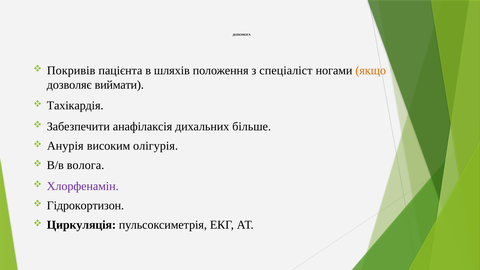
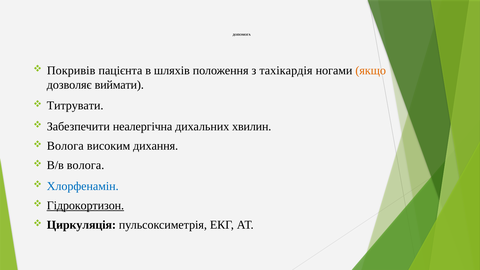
спеціаліст: спеціаліст -> тахікардія
Тахікардія: Тахікардія -> Титрувати
анафілаксія: анафілаксія -> неалергічна
більше: більше -> хвилин
Анурія at (65, 146): Анурія -> Волога
олігурія: олігурія -> дихання
Хлорфенамін colour: purple -> blue
Гідрокортизон underline: none -> present
